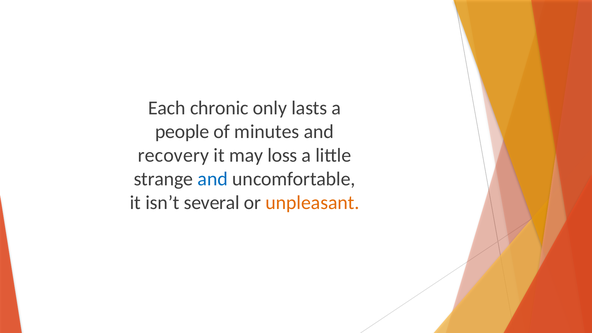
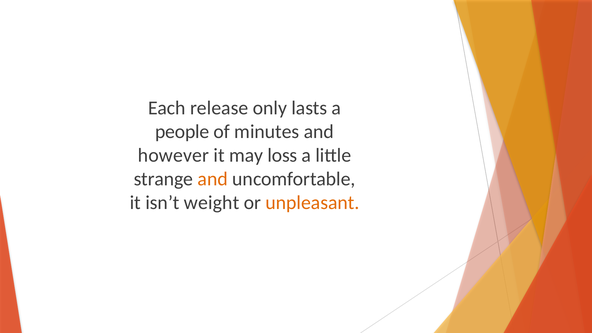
chronic: chronic -> release
recovery: recovery -> however
and at (213, 179) colour: blue -> orange
several: several -> weight
